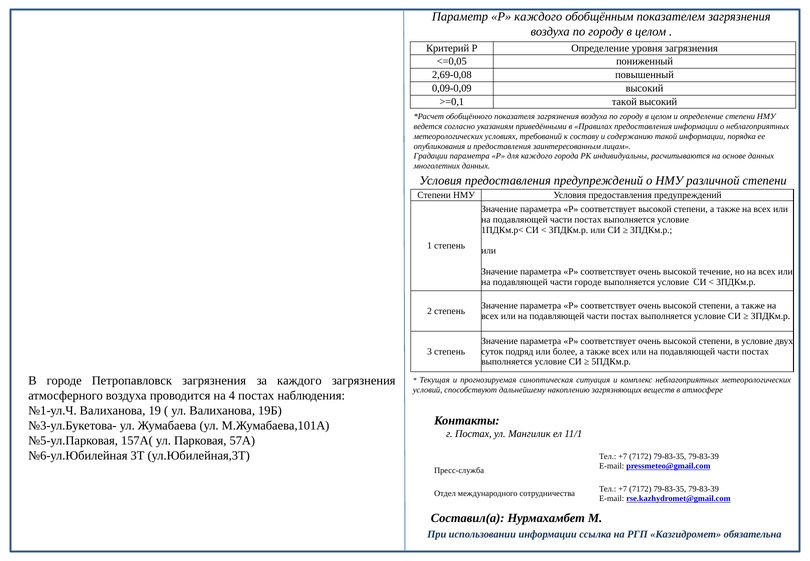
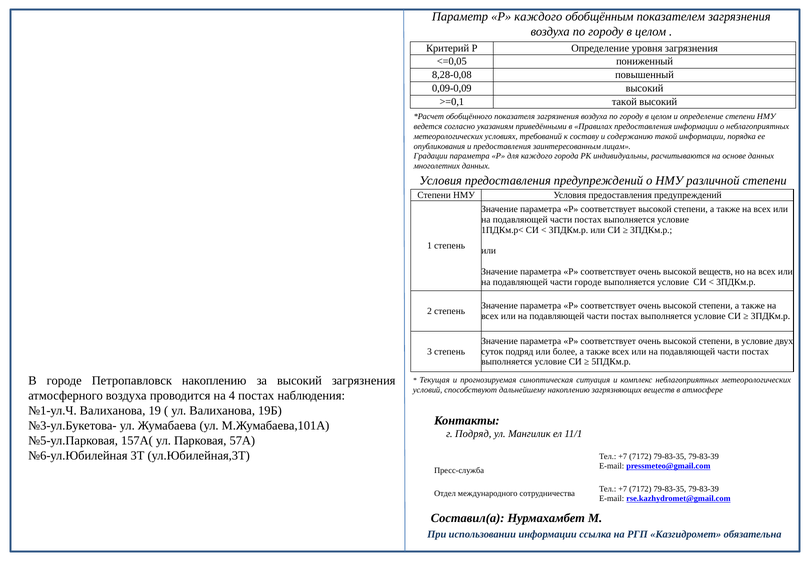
2,69-0,08: 2,69-0,08 -> 8,28-0,08
высокой течение: течение -> веществ
Петропавловск загрязнения: загрязнения -> накоплению
за каждого: каждого -> высокий
г Постах: Постах -> Подряд
